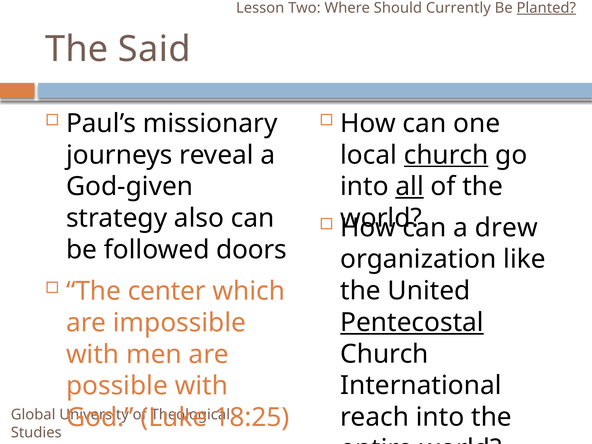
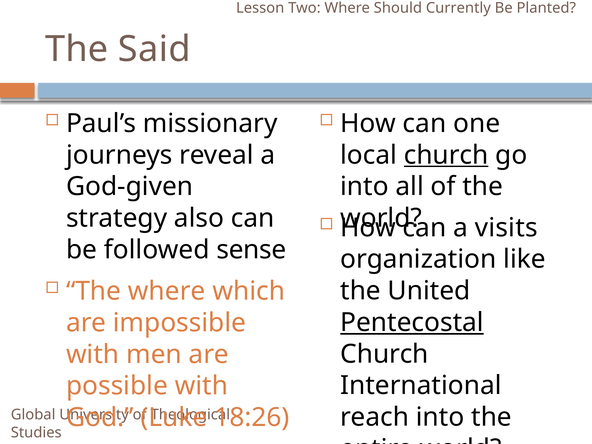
Planted underline: present -> none
all underline: present -> none
drew: drew -> visits
doors: doors -> sense
The center: center -> where
18:25: 18:25 -> 18:26
